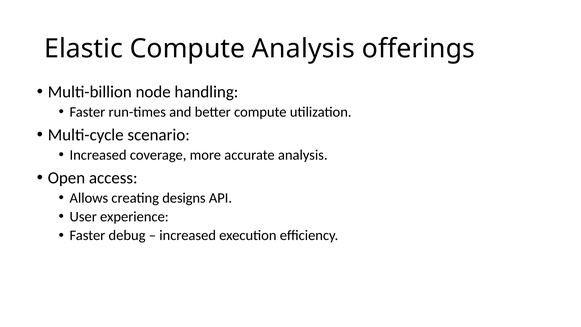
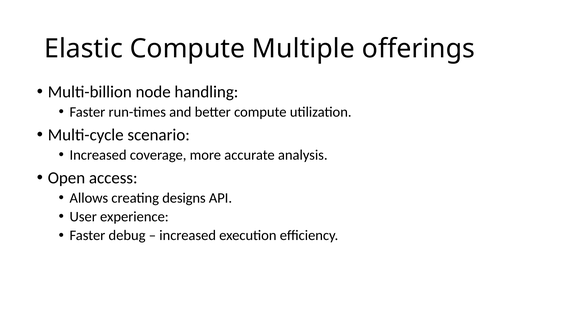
Compute Analysis: Analysis -> Multiple
